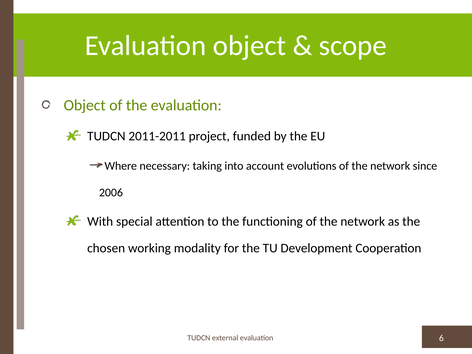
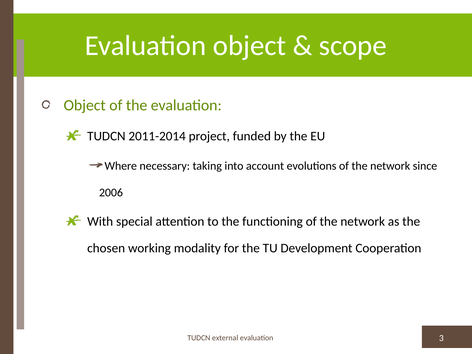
2011-2011: 2011-2011 -> 2011-2014
6: 6 -> 3
